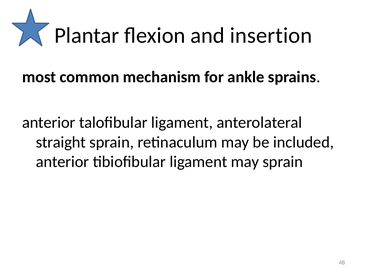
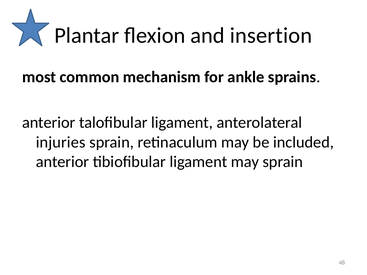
straight: straight -> injuries
